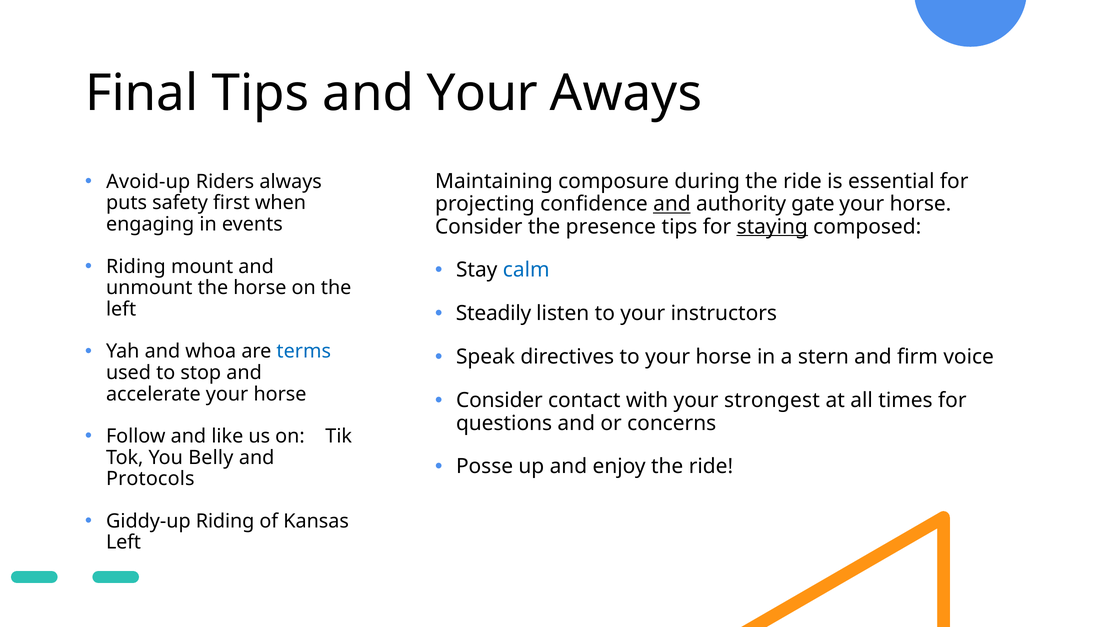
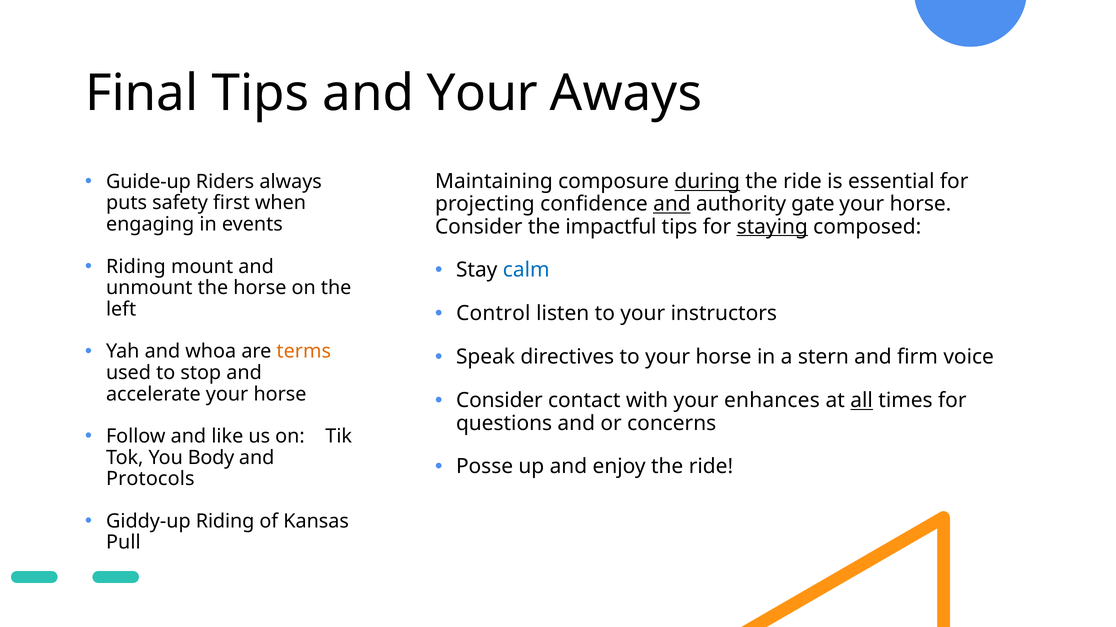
Avoid-up: Avoid-up -> Guide-up
during underline: none -> present
presence: presence -> impactful
Steadily: Steadily -> Control
terms colour: blue -> orange
strongest: strongest -> enhances
all underline: none -> present
Belly: Belly -> Body
Left at (123, 543): Left -> Pull
